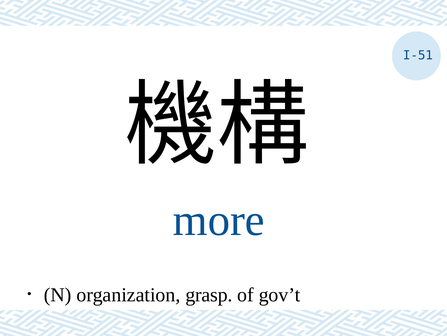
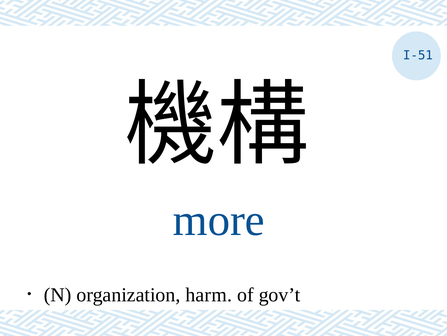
grasp: grasp -> harm
